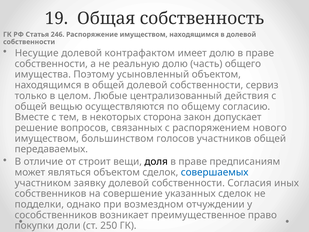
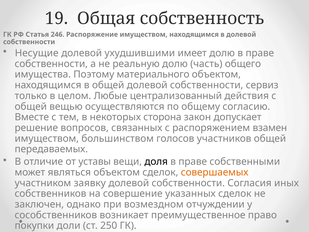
контрафактом: контрафактом -> ухудшившими
усыновленный: усыновленный -> материального
нового: нового -> взамен
строит: строит -> уставы
предписаниям: предписаниям -> собственными
совершаемых colour: blue -> orange
подделки: подделки -> заключен
